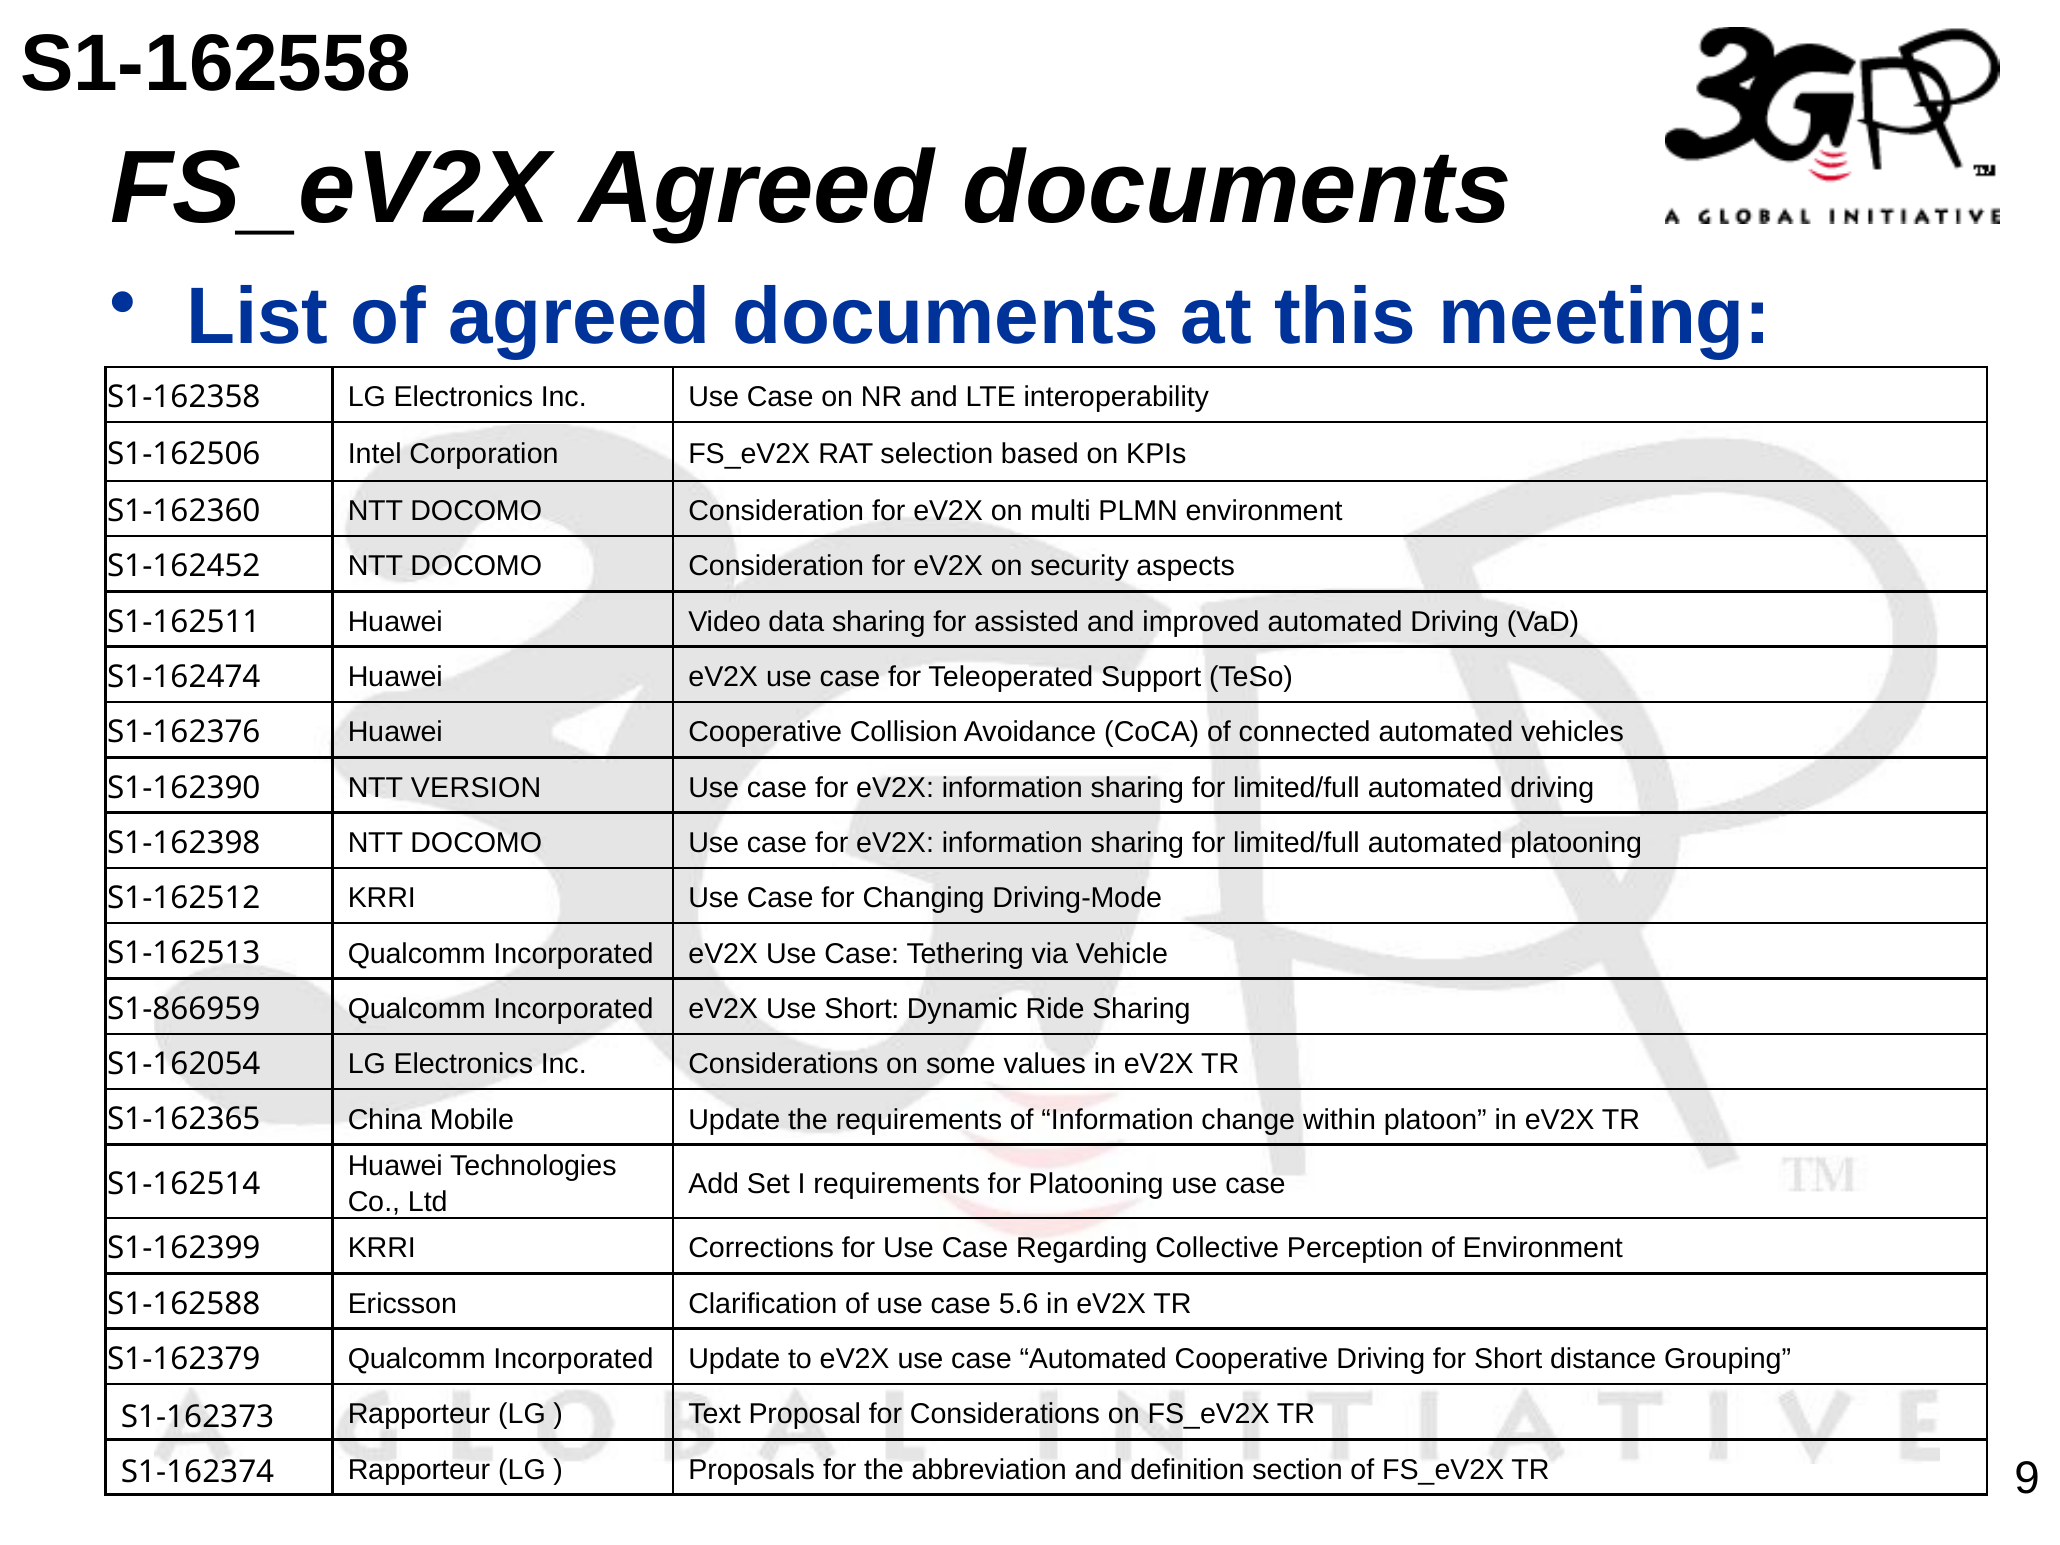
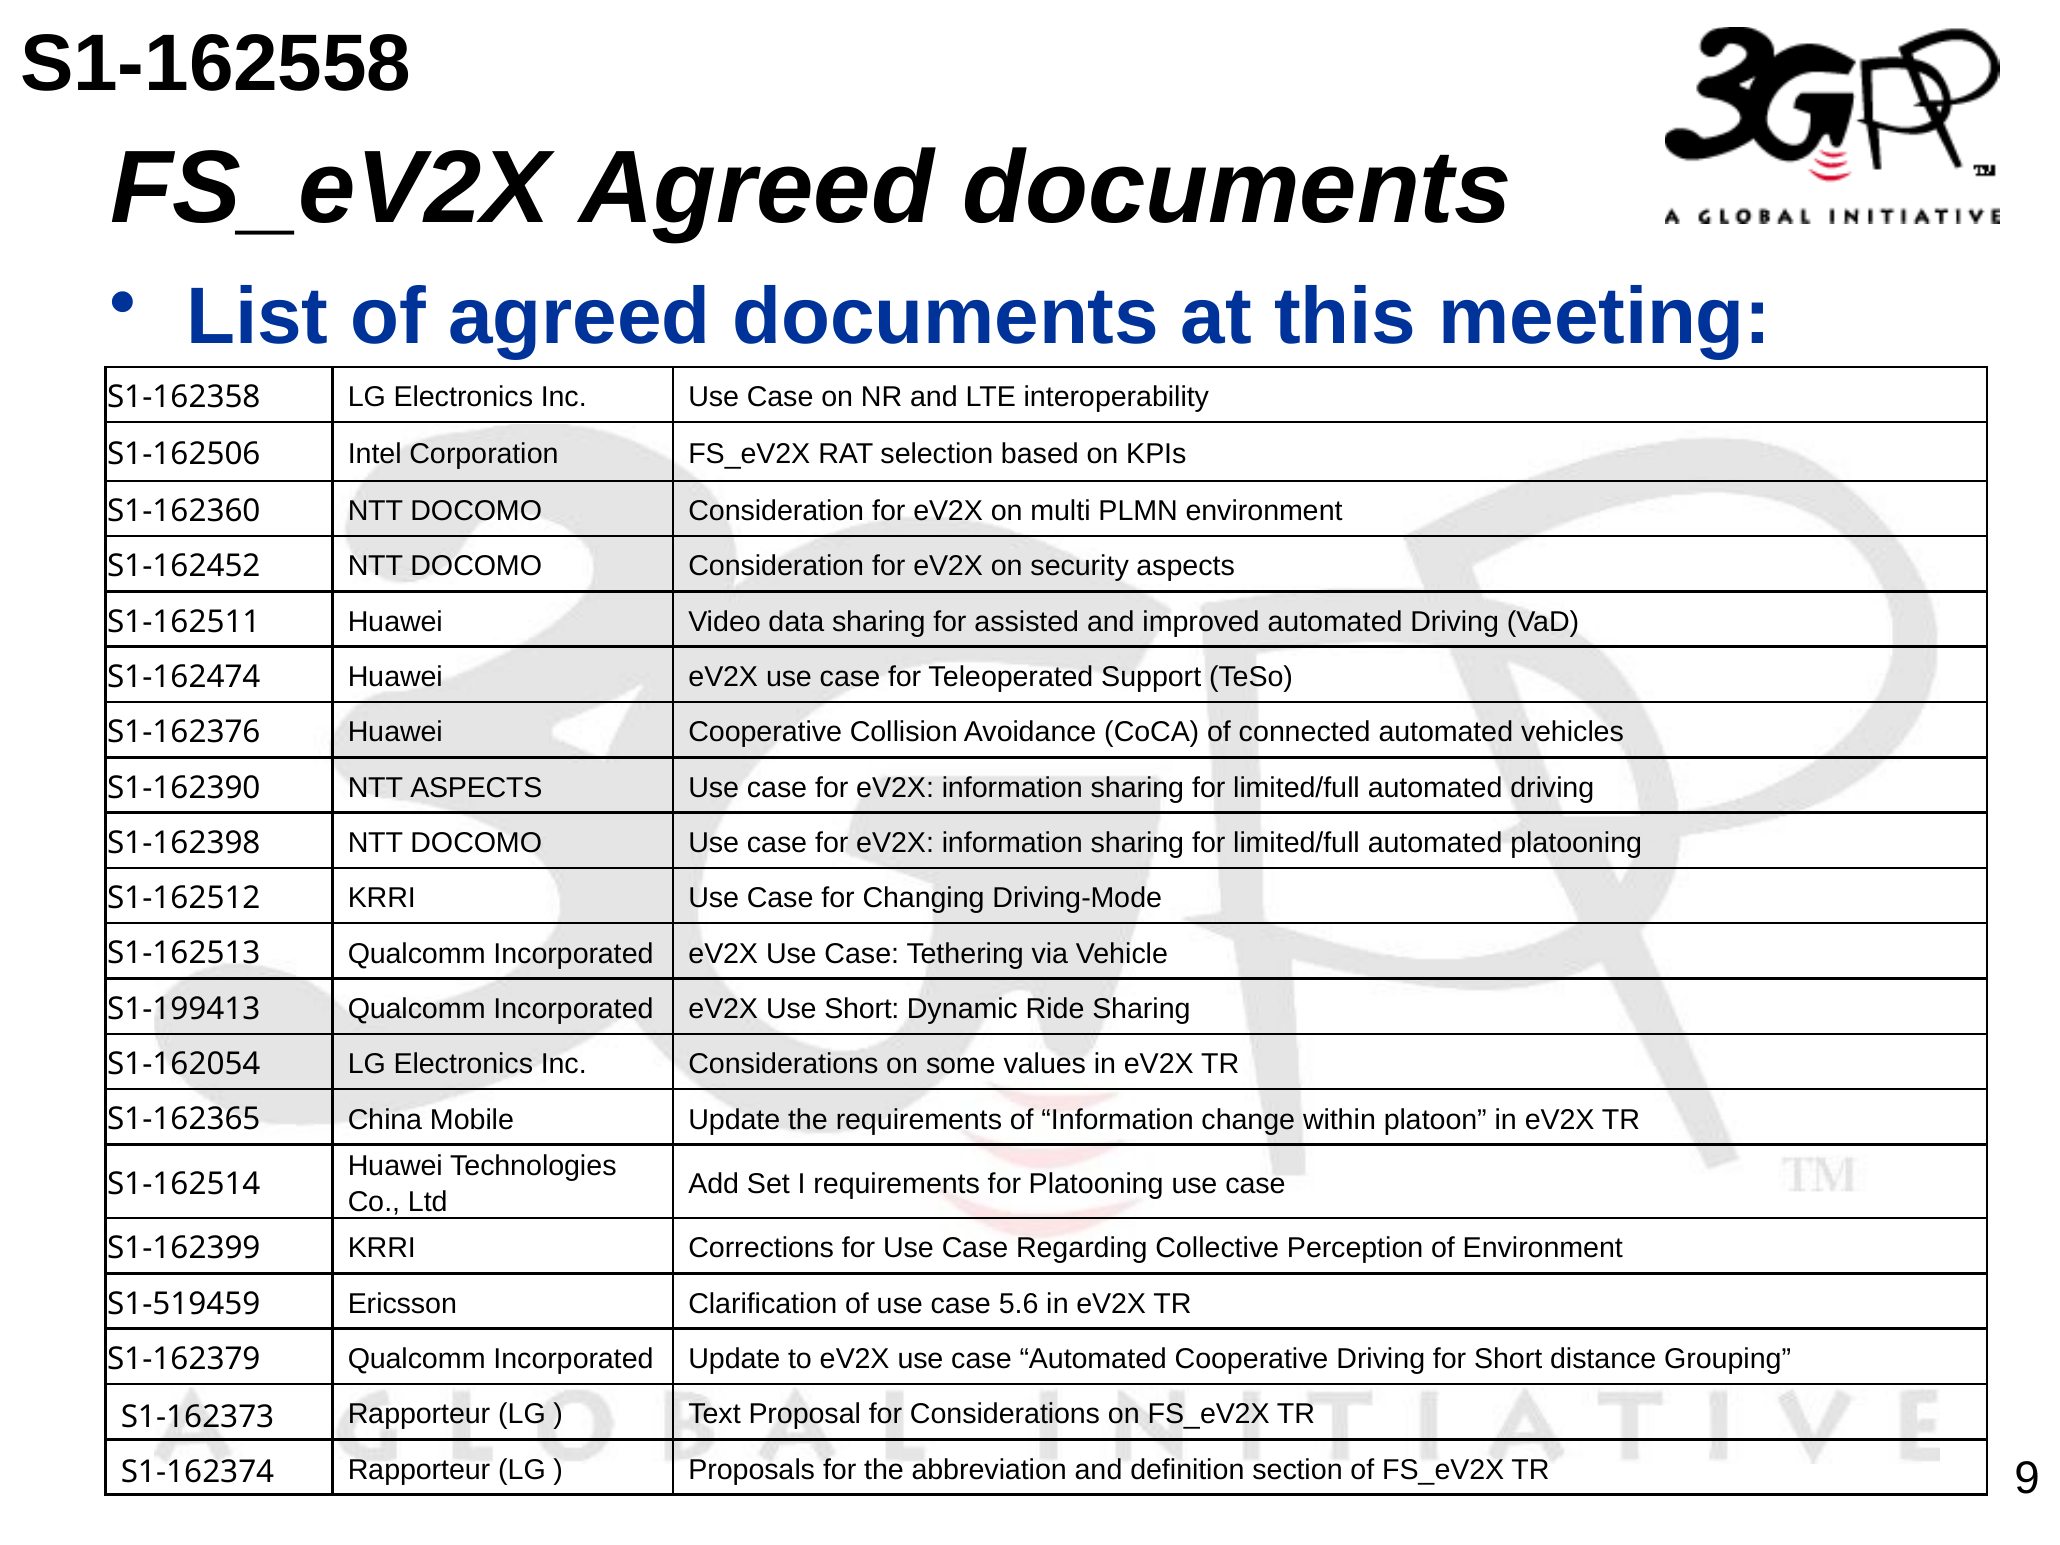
NTT VERSION: VERSION -> ASPECTS
S1-866959: S1-866959 -> S1-199413
S1-162588: S1-162588 -> S1-519459
